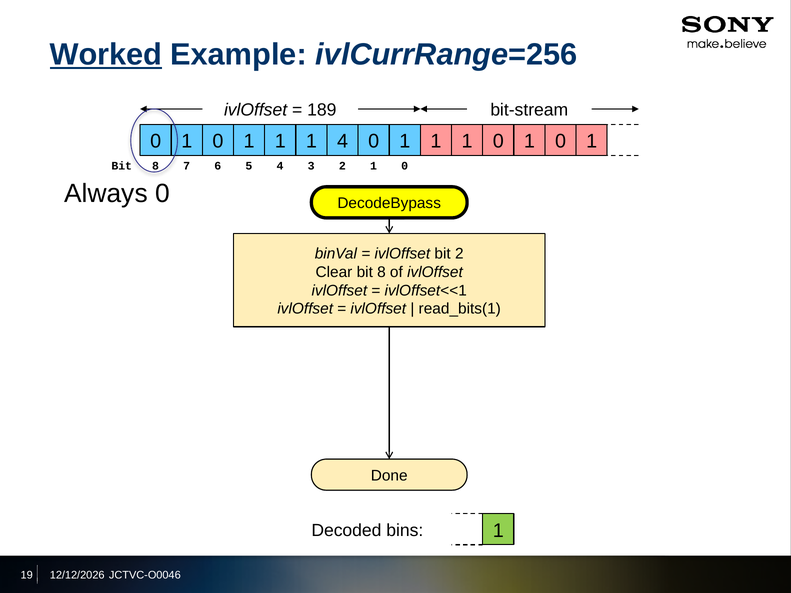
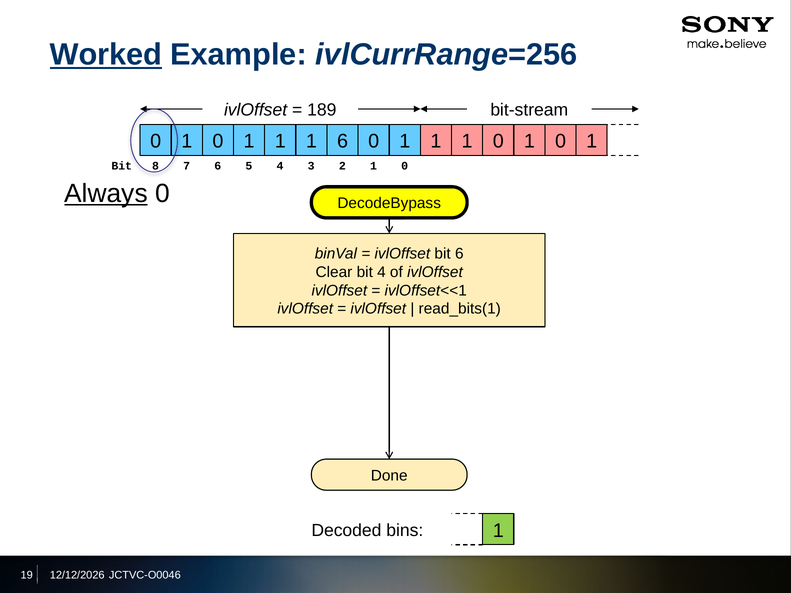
1 4: 4 -> 6
Always underline: none -> present
bit 2: 2 -> 6
bit 8: 8 -> 4
